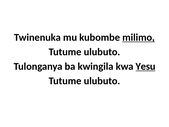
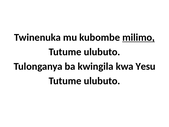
Yesu underline: present -> none
